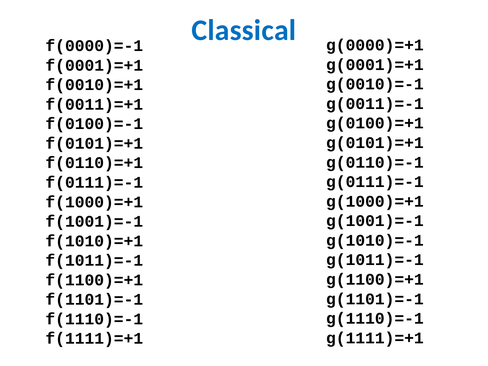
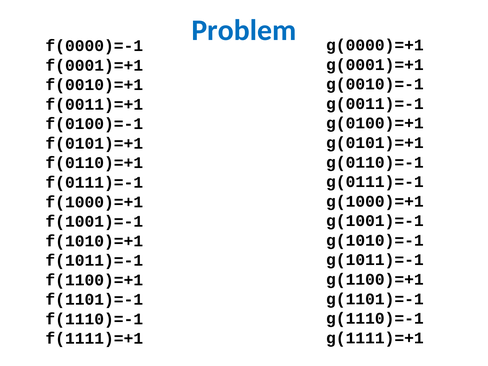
Classical: Classical -> Problem
